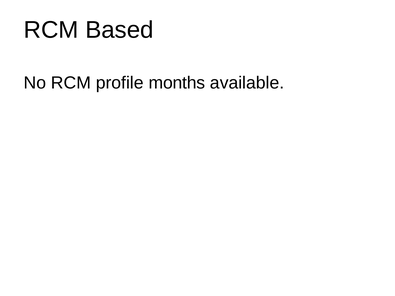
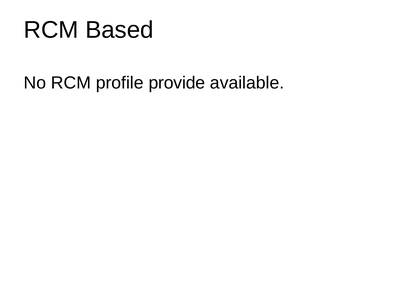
months: months -> provide
